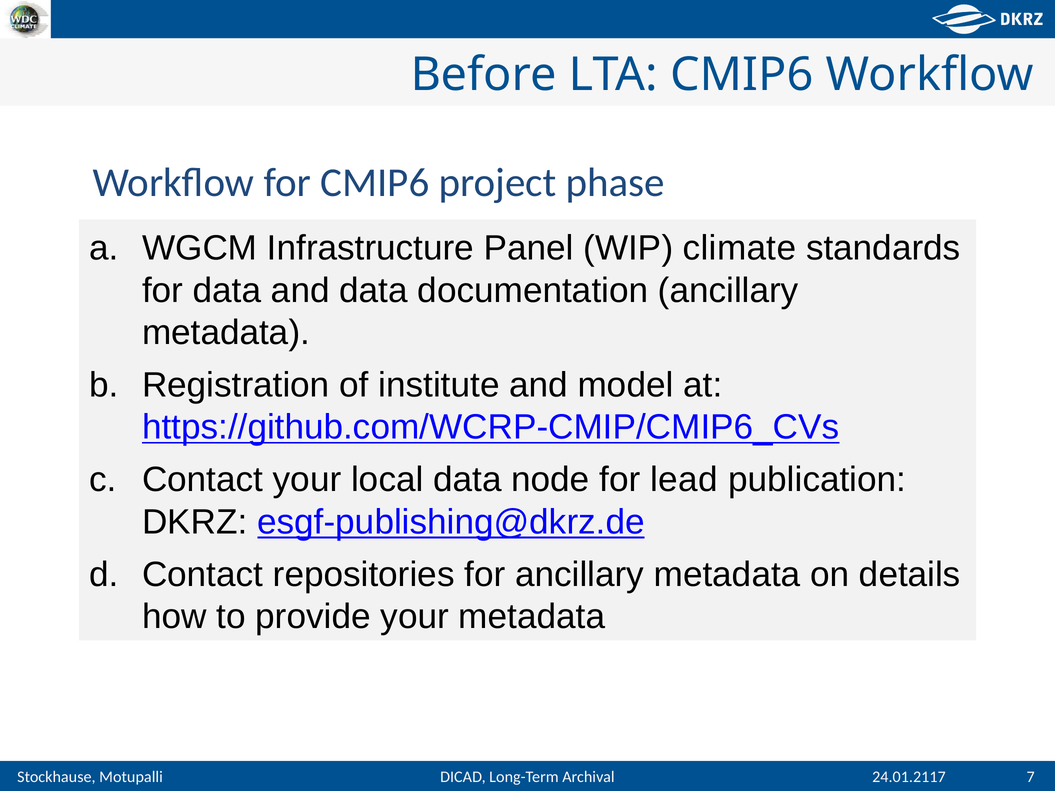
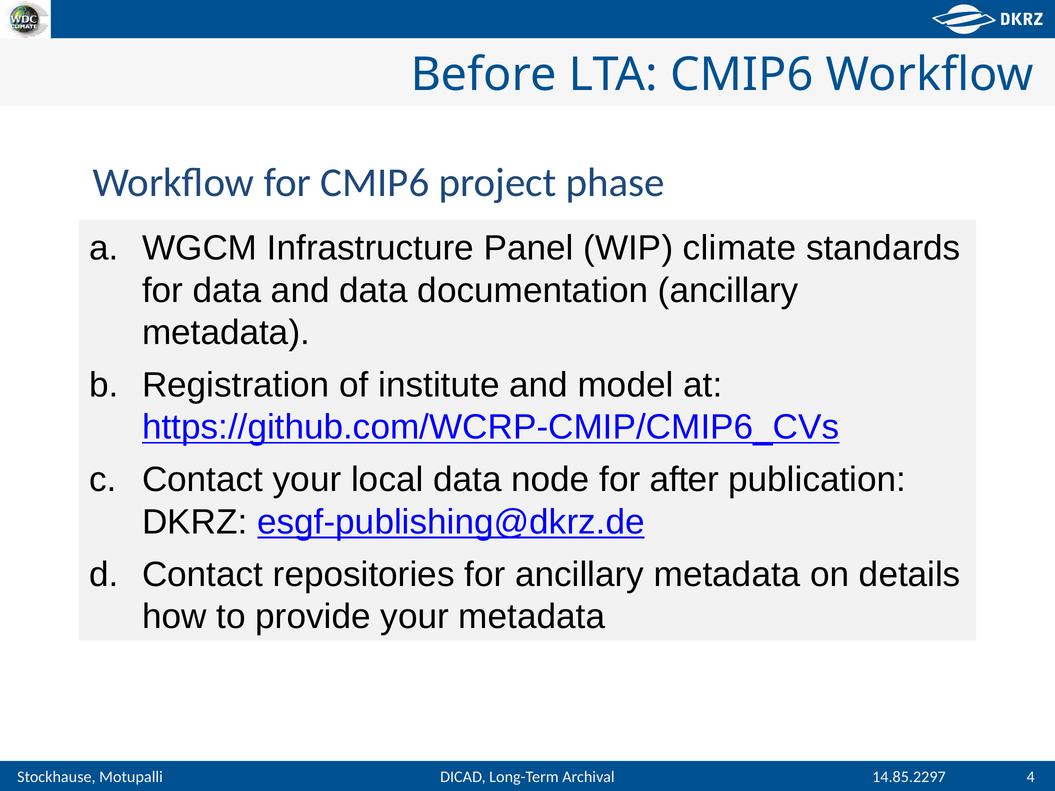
lead: lead -> after
24.01.2117: 24.01.2117 -> 14.85.2297
7: 7 -> 4
